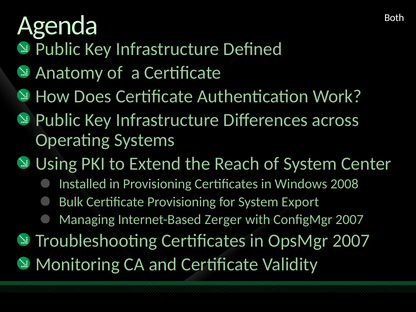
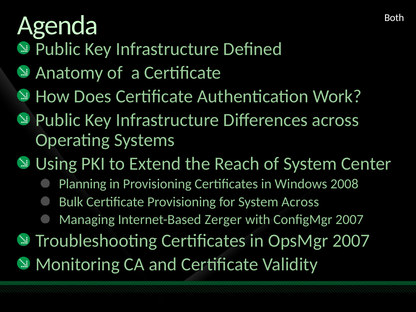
Installed: Installed -> Planning
System Export: Export -> Across
